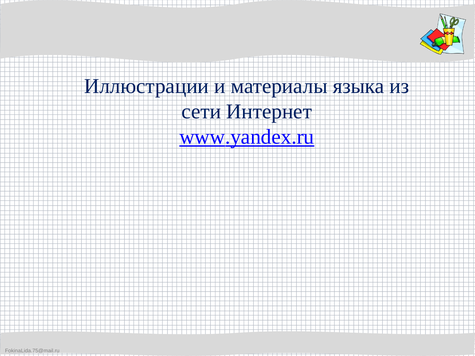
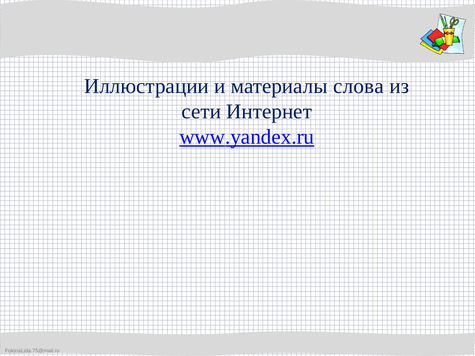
языка: языка -> слова
